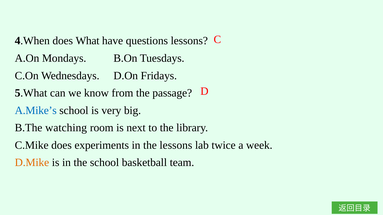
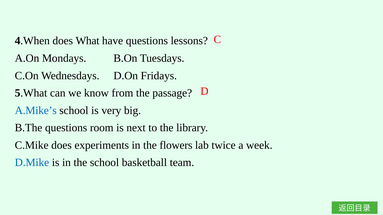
B.The watching: watching -> questions
the lessons: lessons -> flowers
D.Mike colour: orange -> blue
